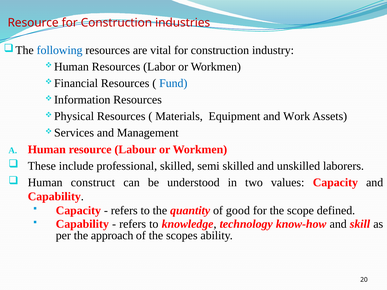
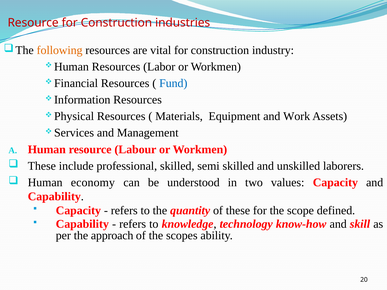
following colour: blue -> orange
construct: construct -> economy
of good: good -> these
